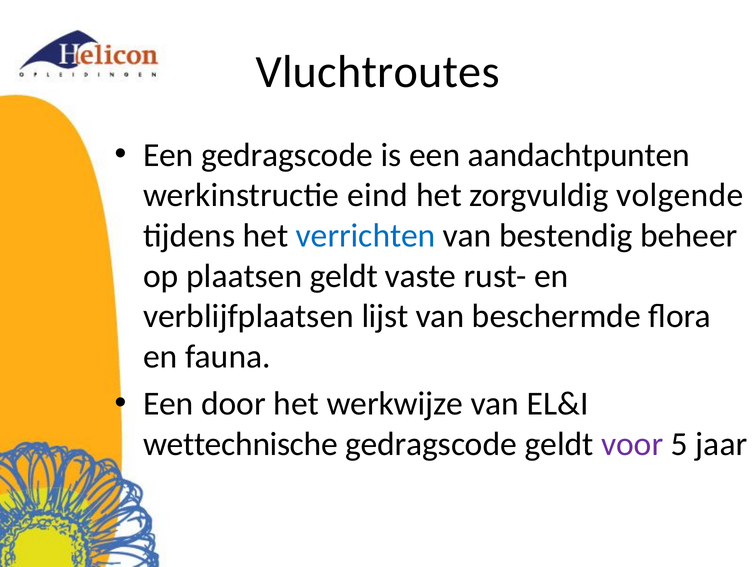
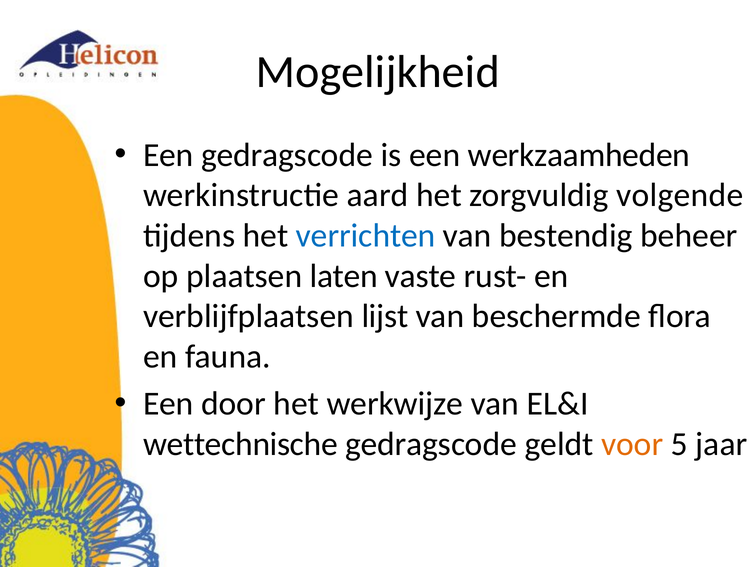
Vluchtroutes: Vluchtroutes -> Mogelijkheid
aandachtpunten: aandachtpunten -> werkzaamheden
eind: eind -> aard
plaatsen geldt: geldt -> laten
voor colour: purple -> orange
